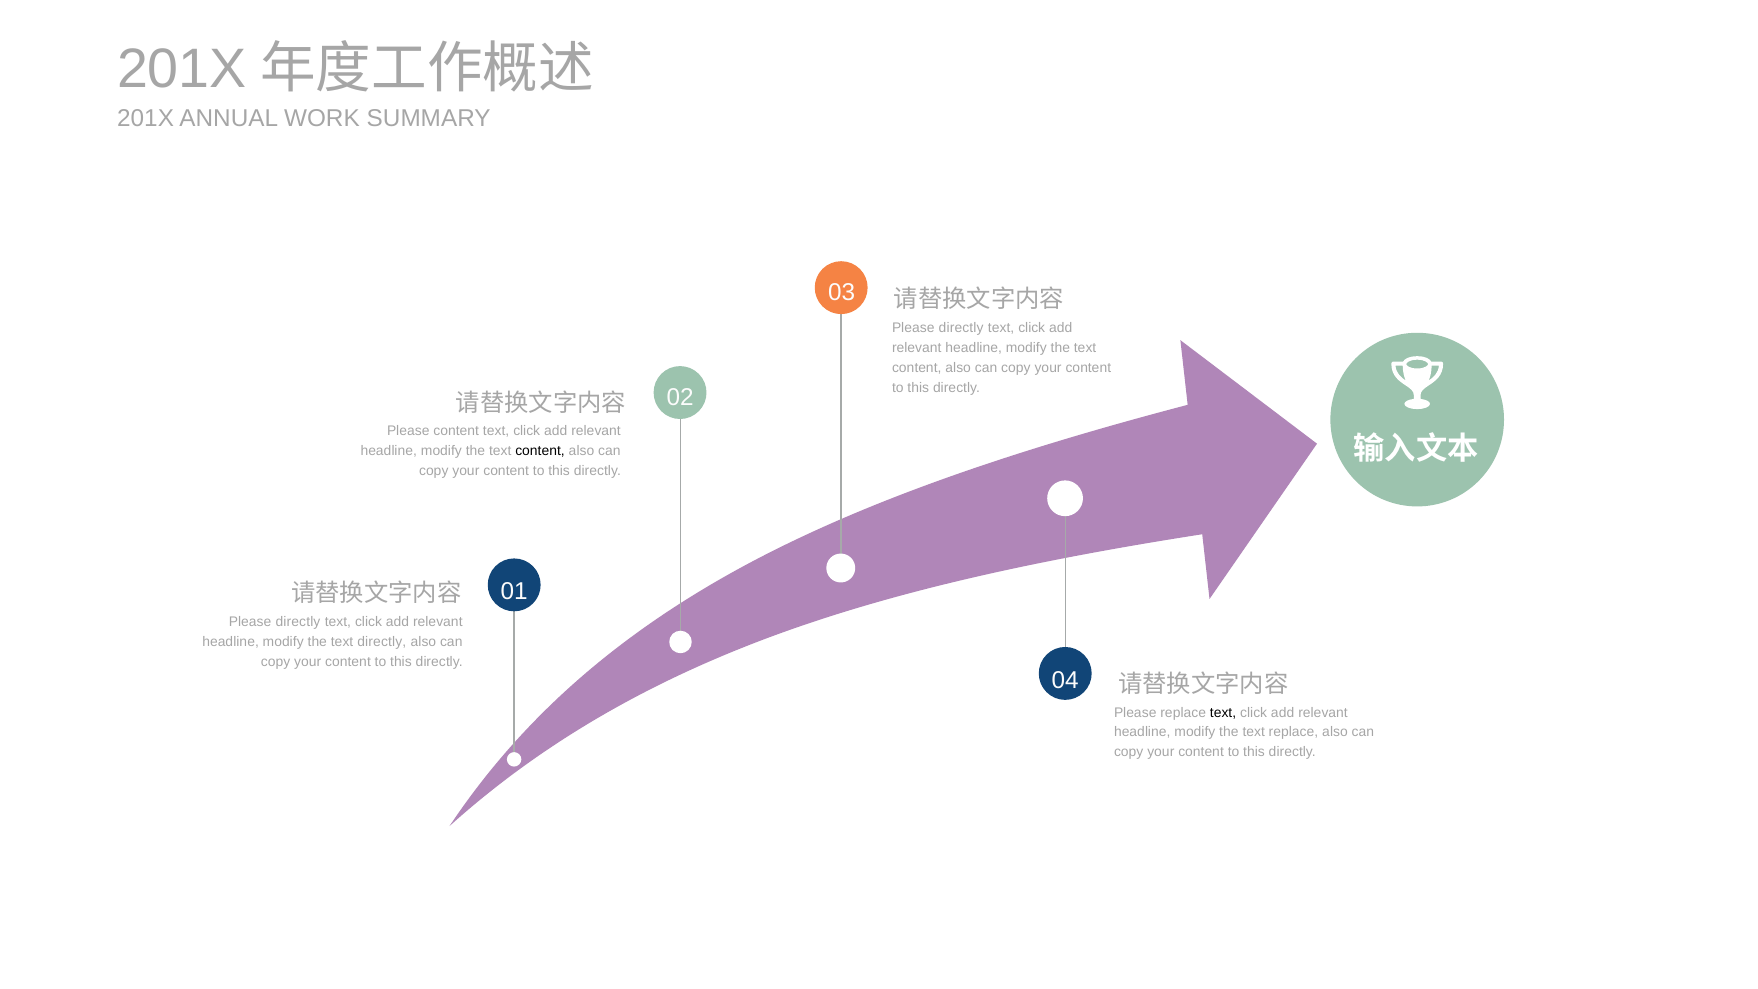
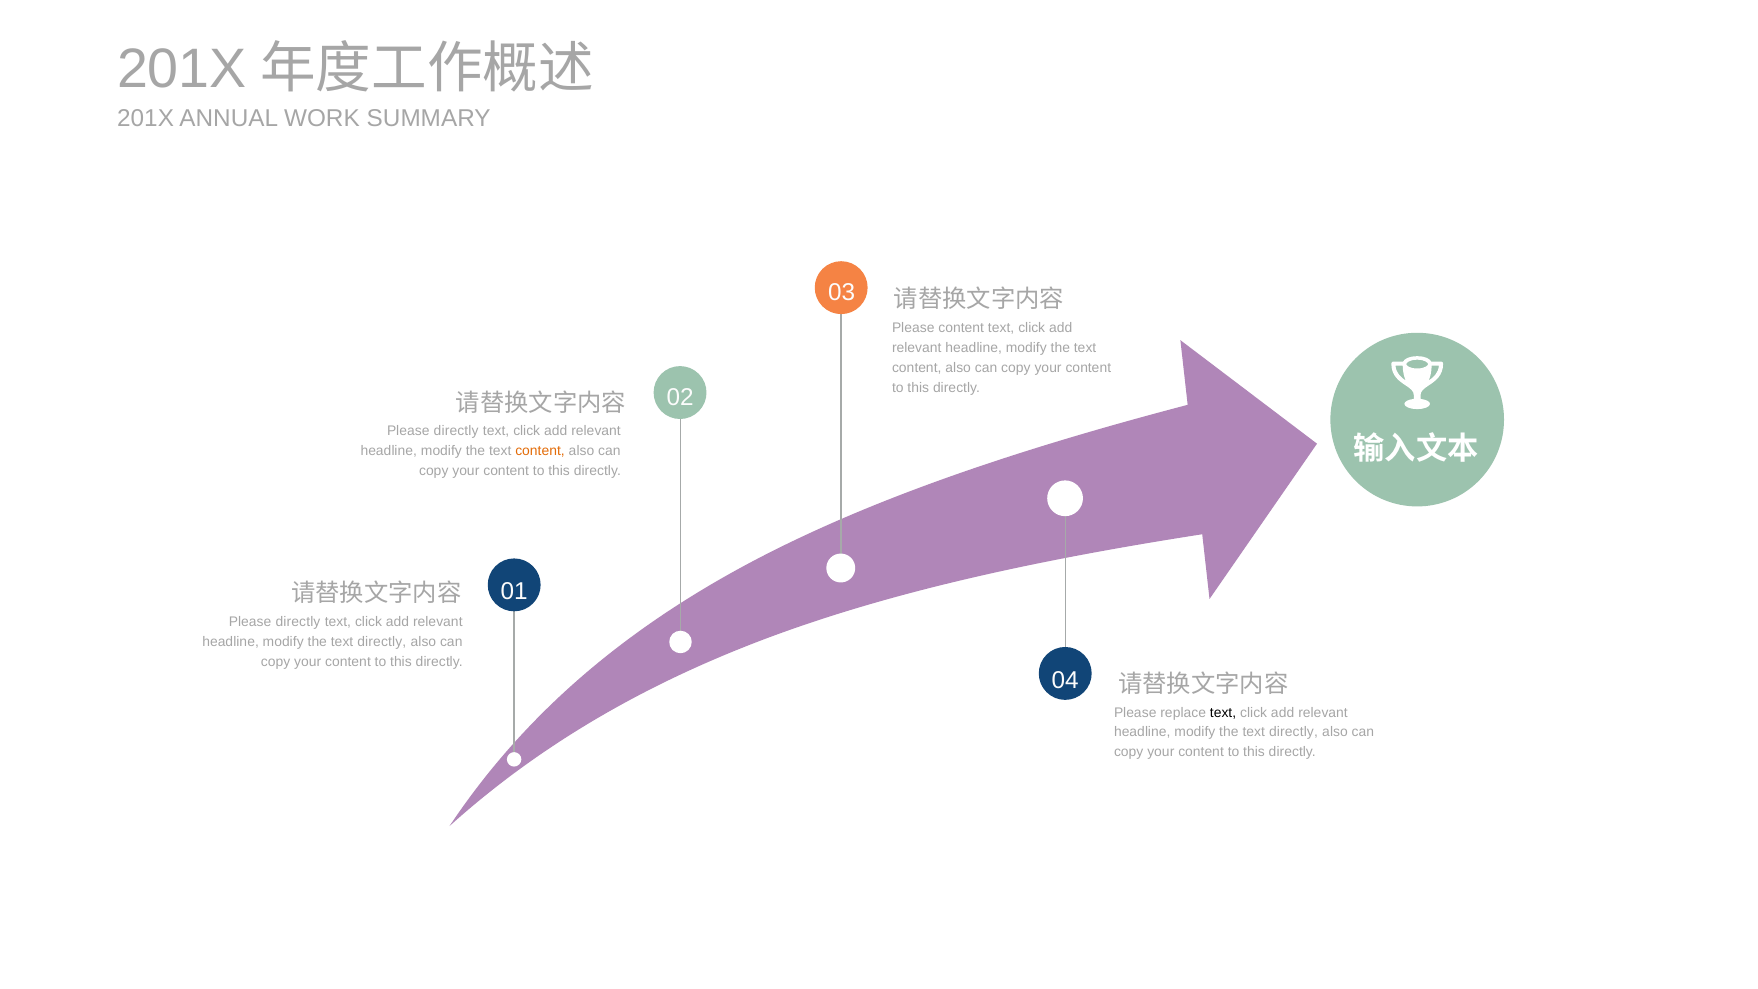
directly at (961, 328): directly -> content
content at (456, 431): content -> directly
content at (540, 451) colour: black -> orange
replace at (1294, 732): replace -> directly
